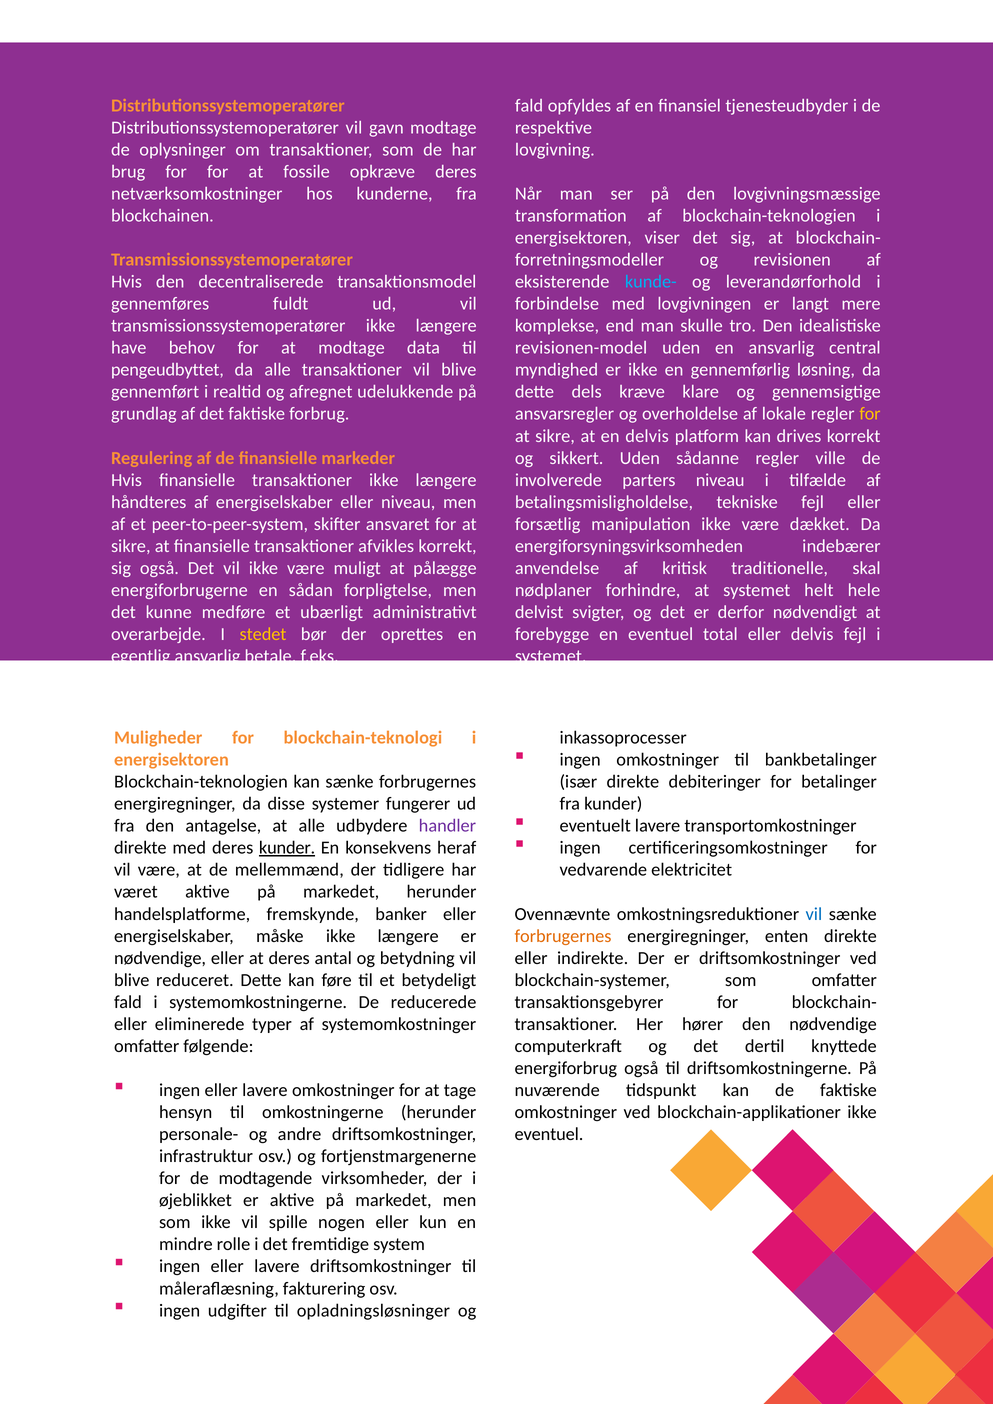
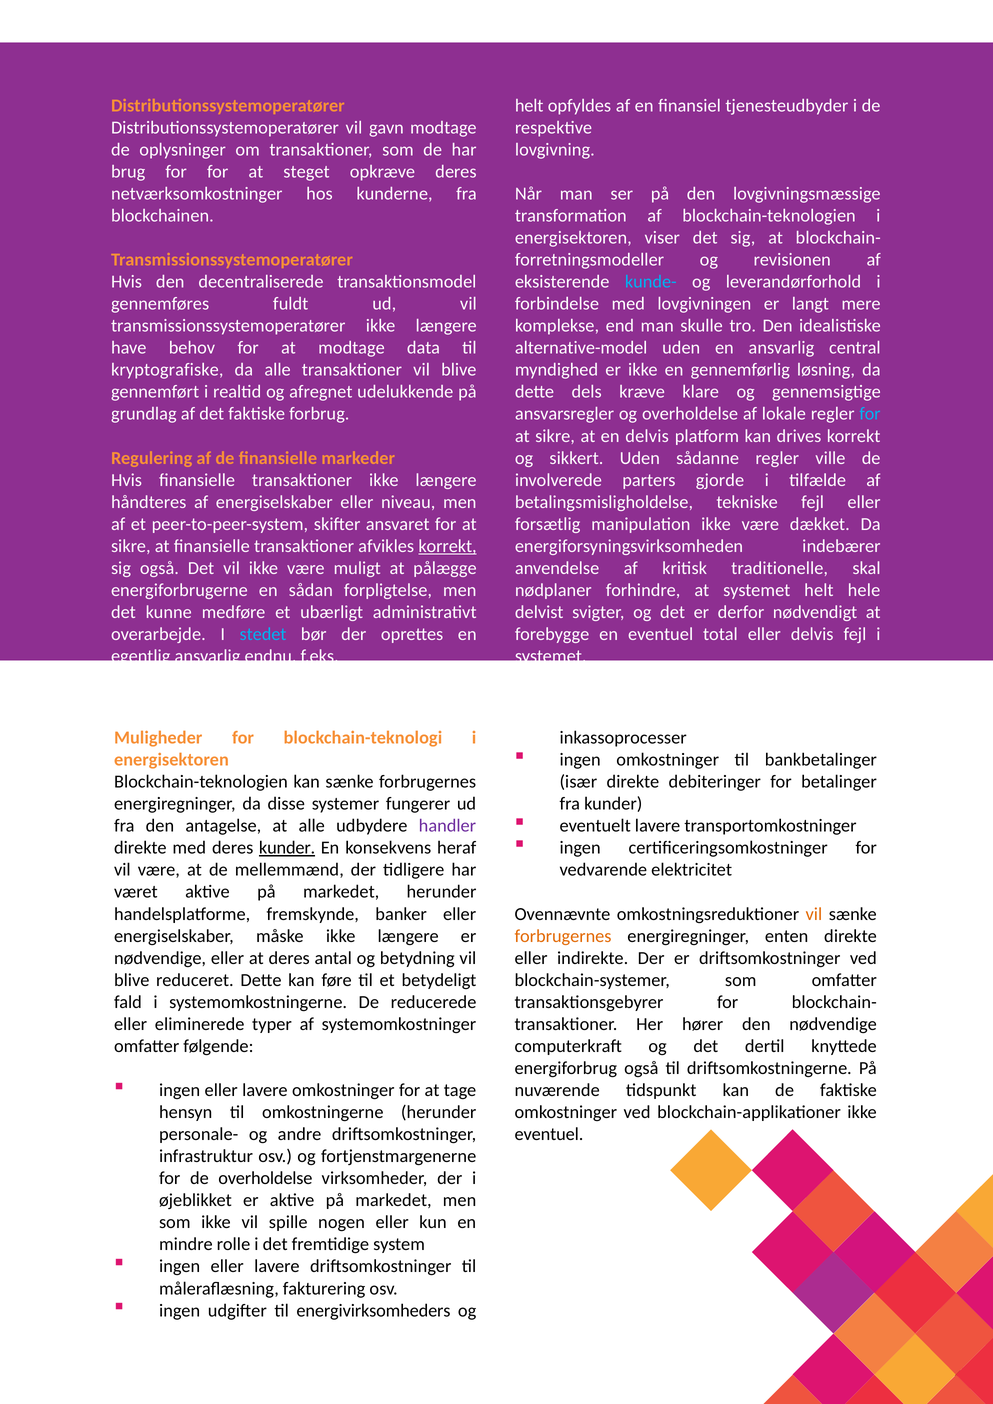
fald at (529, 106): fald -> helt
fossile: fossile -> steget
revisionen-model: revisionen-model -> alternative-model
pengeudbyttet: pengeudbyttet -> kryptografiske
for at (870, 414) colour: yellow -> light blue
parters niveau: niveau -> gjorde
korrekt at (447, 546) underline: none -> present
stedet colour: yellow -> light blue
betale: betale -> endnu
vil at (814, 914) colour: blue -> orange
de modtagende: modtagende -> overholdelse
opladningsløsninger: opladningsløsninger -> energivirksomheders
